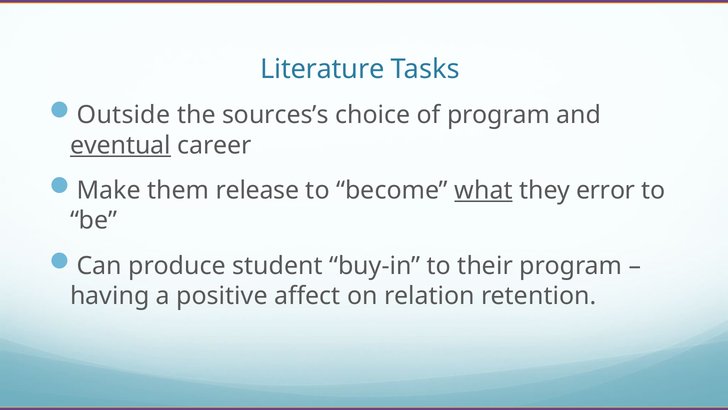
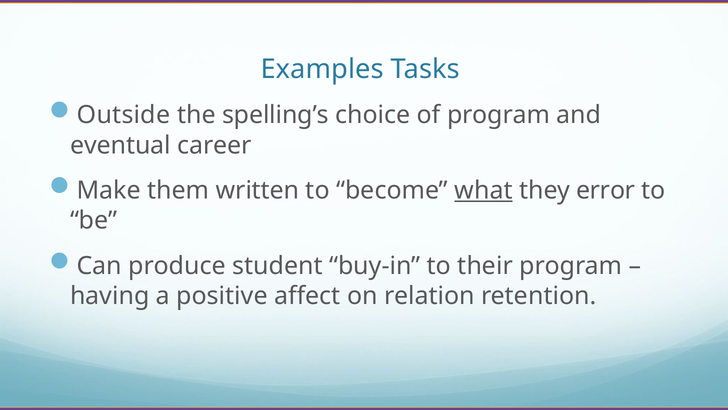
Literature: Literature -> Examples
sources’s: sources’s -> spelling’s
eventual underline: present -> none
release: release -> written
